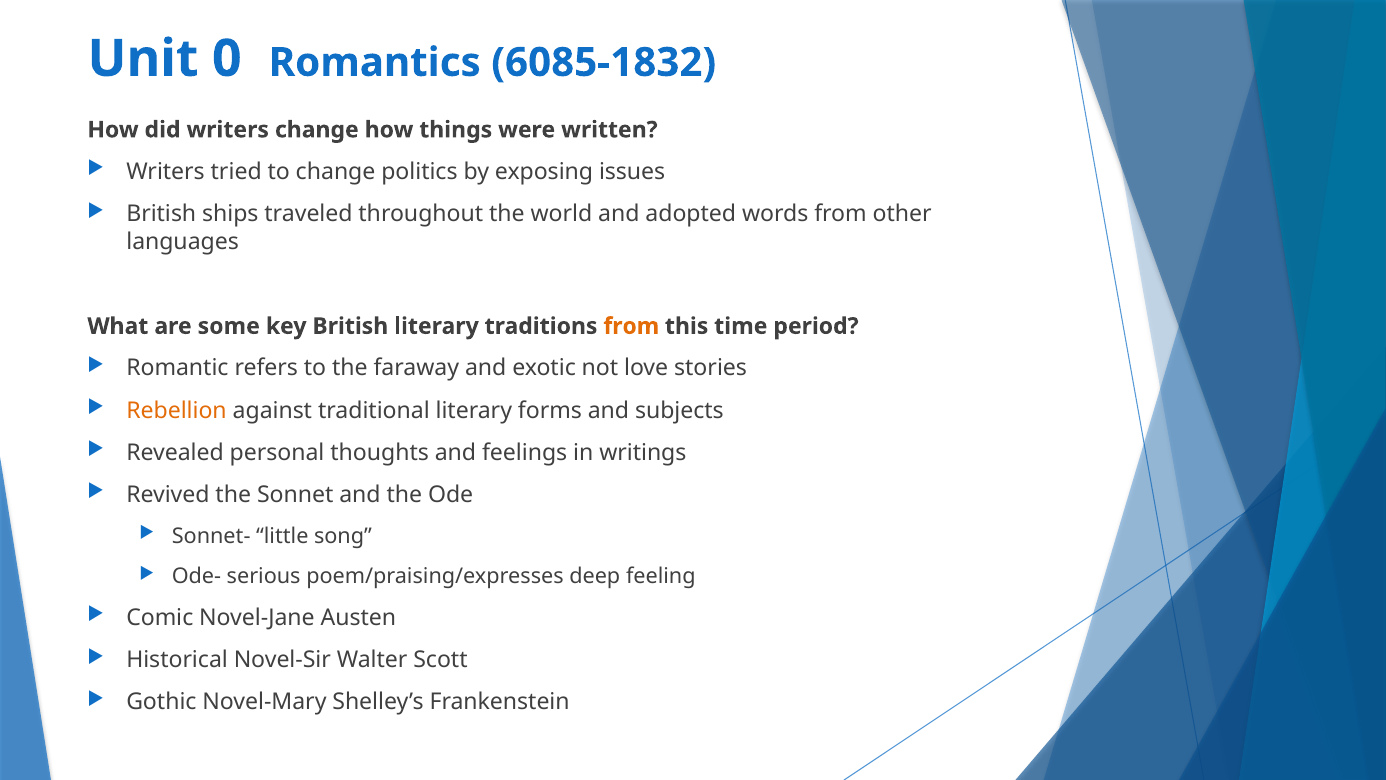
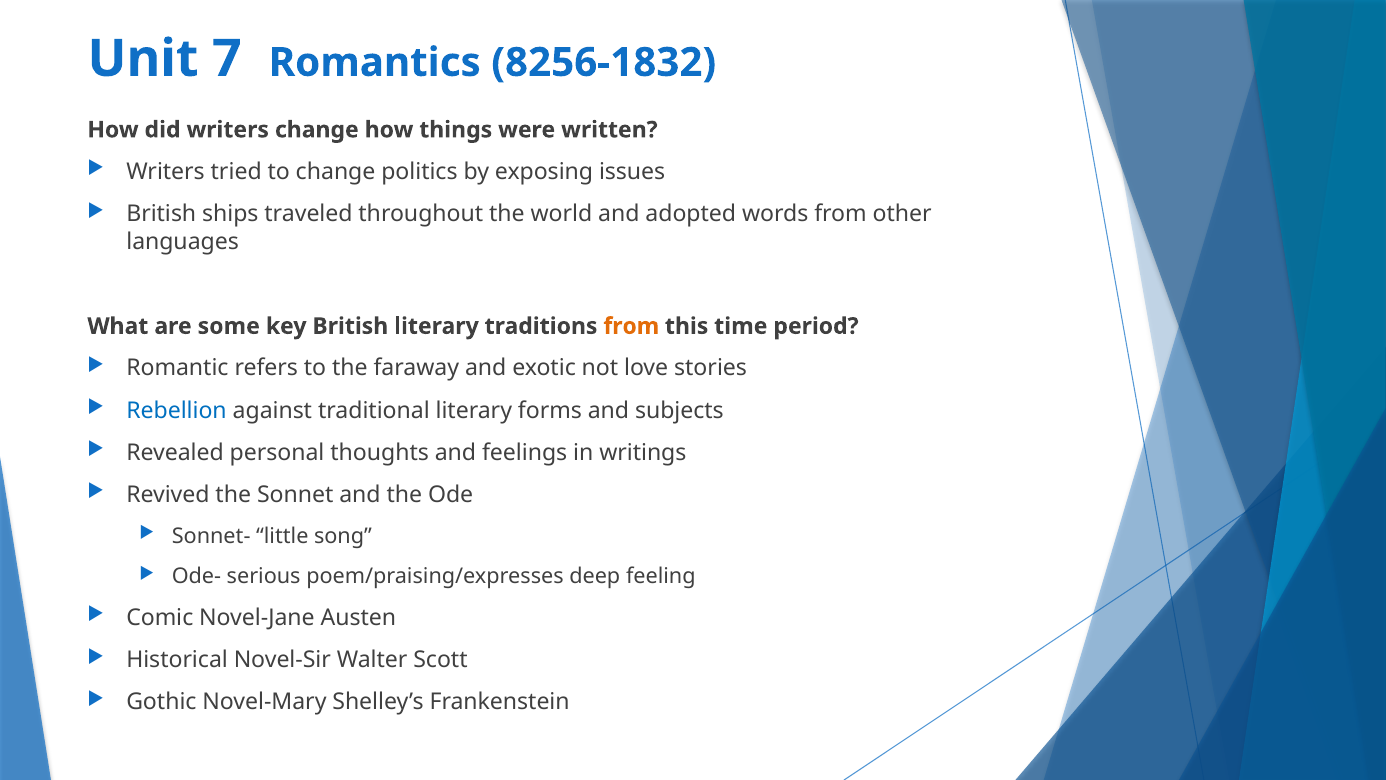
0: 0 -> 7
6085-1832: 6085-1832 -> 8256-1832
Rebellion colour: orange -> blue
